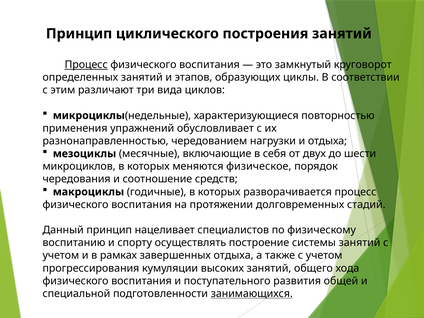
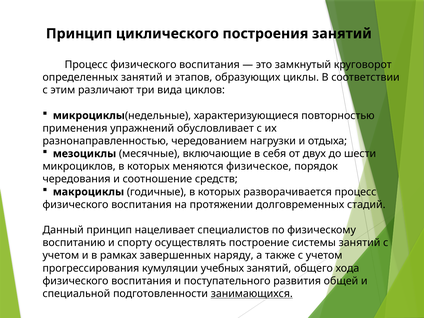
Процесс at (86, 65) underline: present -> none
завершенных отдыха: отдыха -> наряду
высоких: высоких -> учебных
